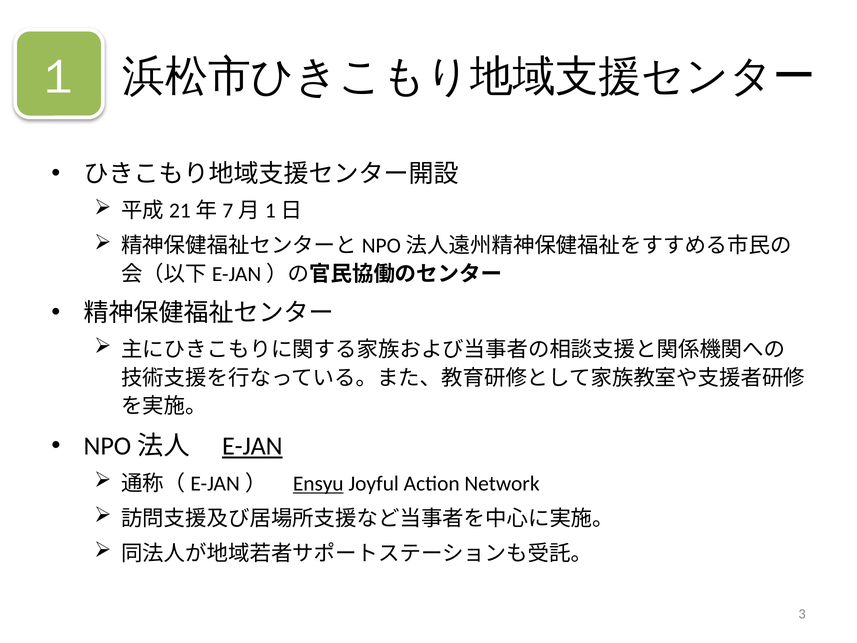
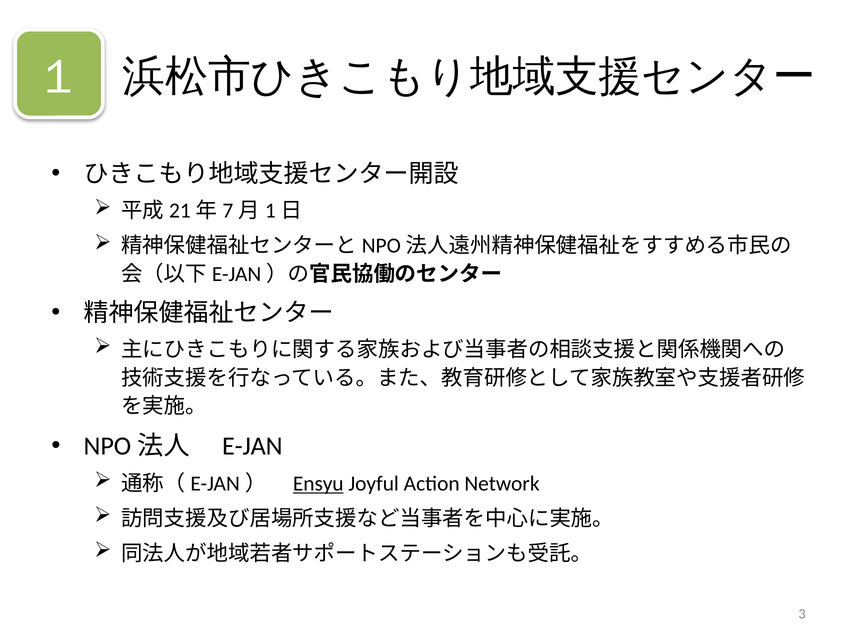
E-JAN underline: present -> none
